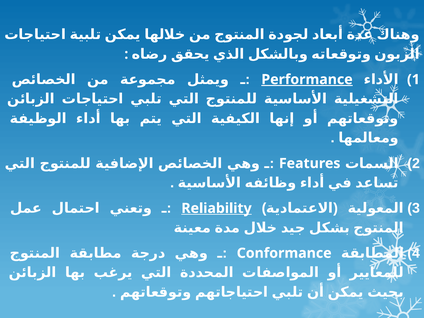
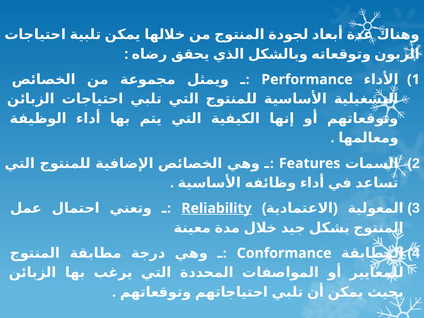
Performance underline: present -> none
